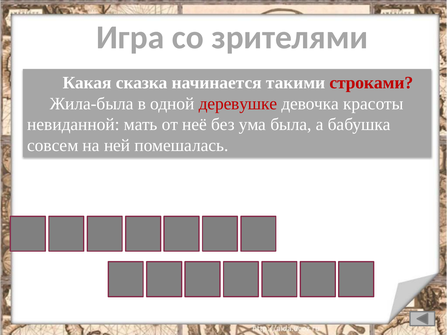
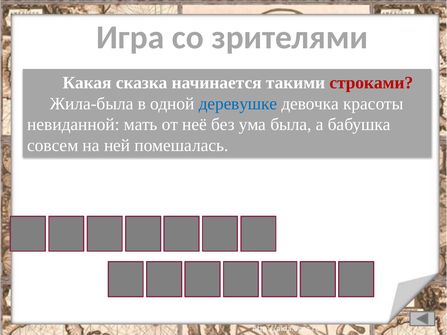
деревушке colour: red -> blue
